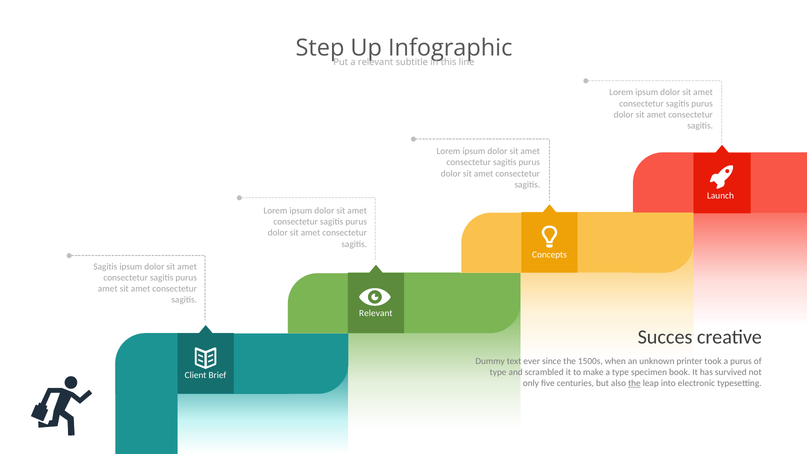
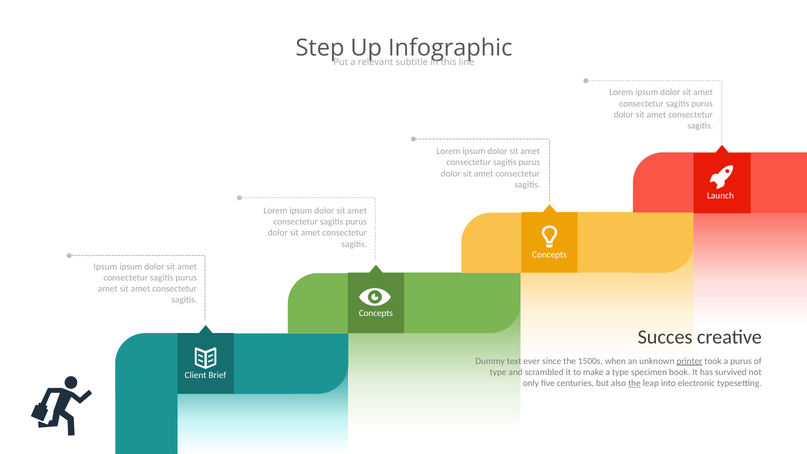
Sagitis at (105, 266): Sagitis -> Ipsum
Relevant at (376, 313): Relevant -> Concepts
printer underline: none -> present
